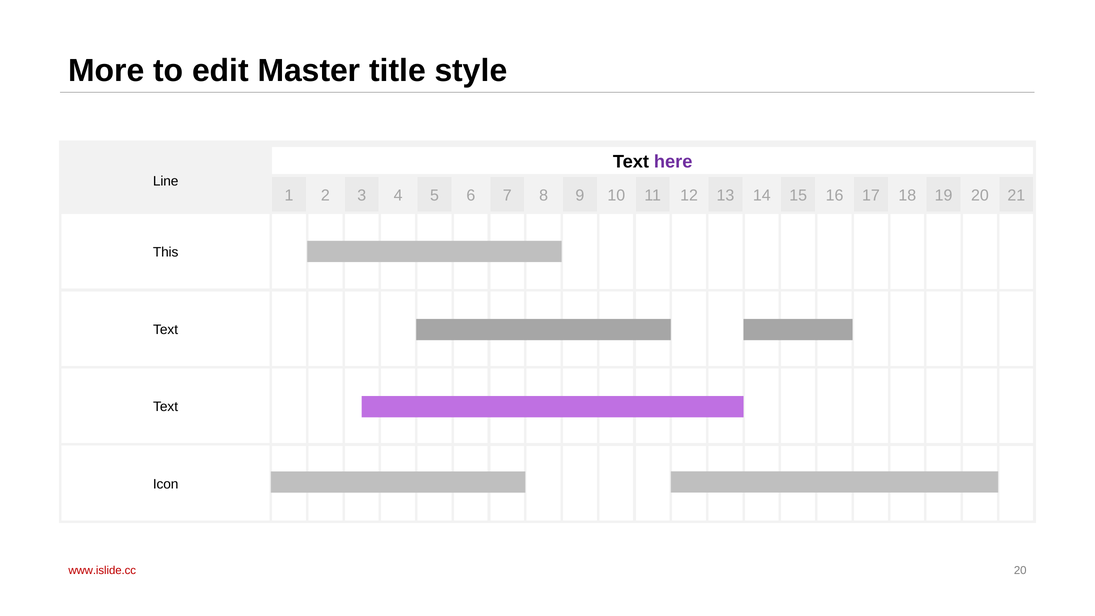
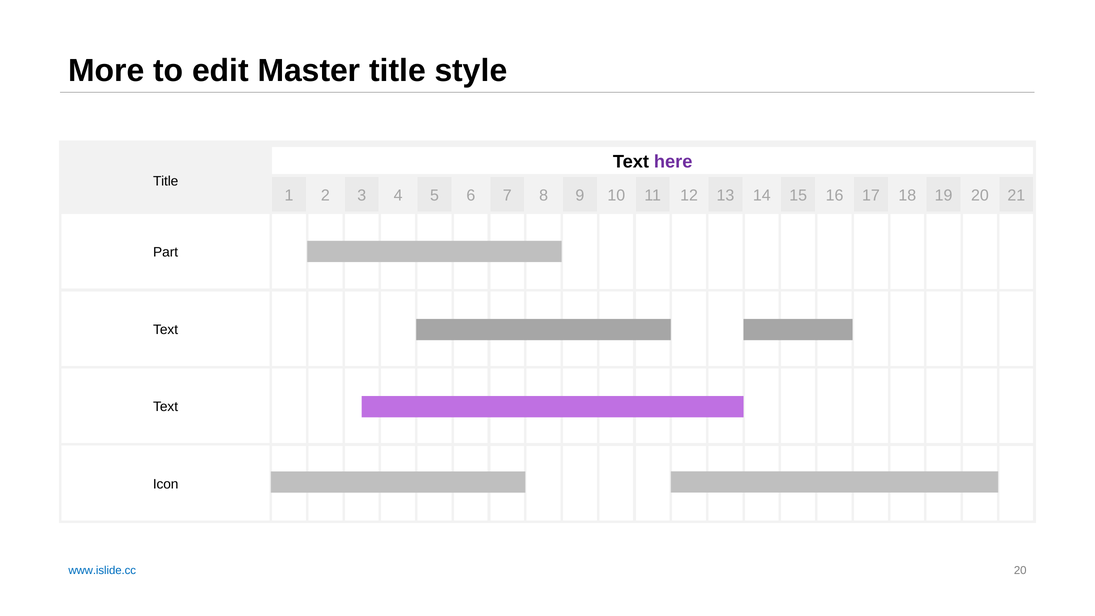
Line at (166, 181): Line -> Title
This: This -> Part
www.islide.cc colour: red -> blue
